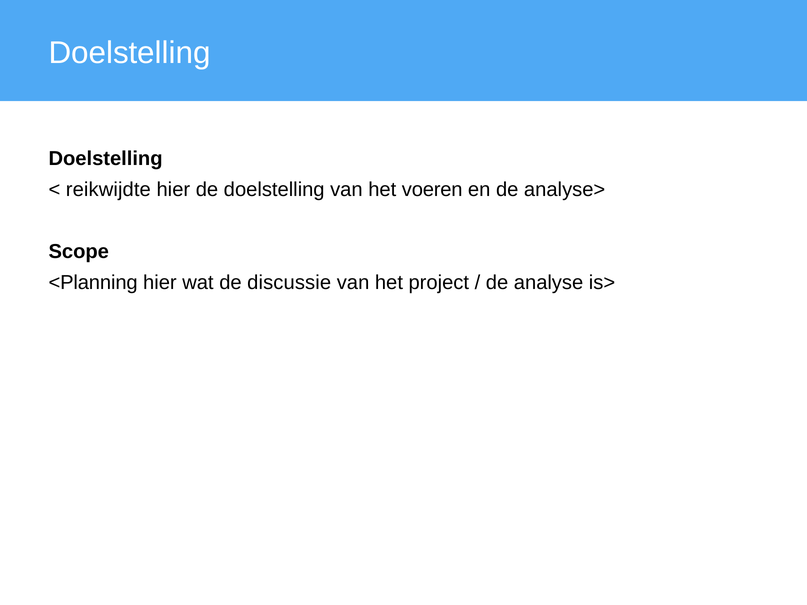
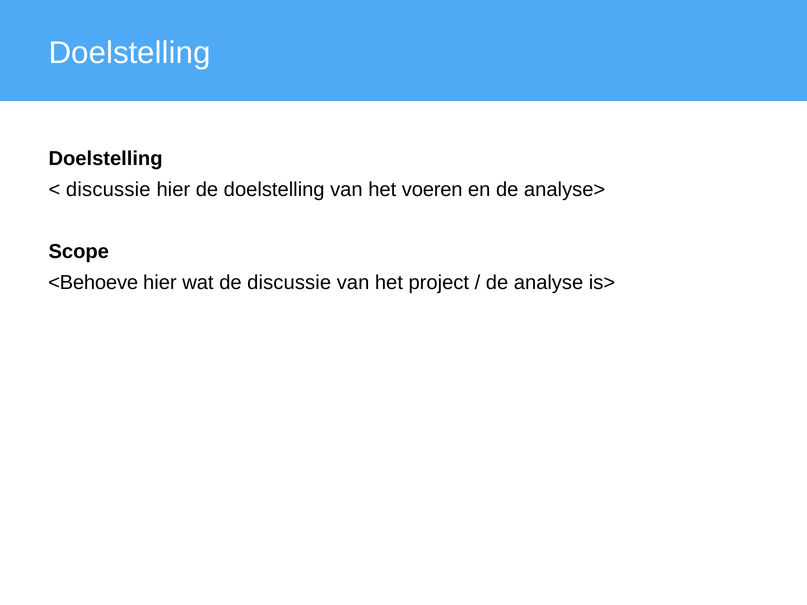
reikwijdte at (108, 190): reikwijdte -> discussie
<Planning: <Planning -> <Behoeve
